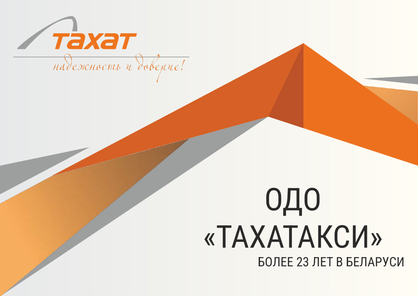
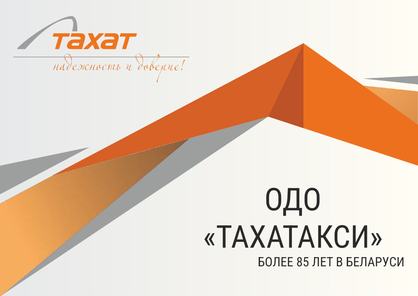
23: 23 -> 85
